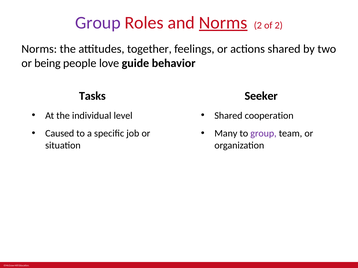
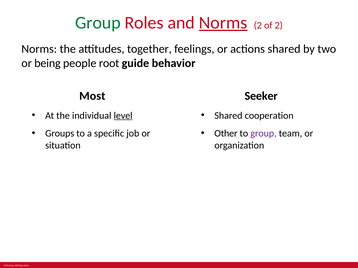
Group at (98, 23) colour: purple -> green
love: love -> root
Tasks: Tasks -> Most
level underline: none -> present
Caused: Caused -> Groups
Many: Many -> Other
